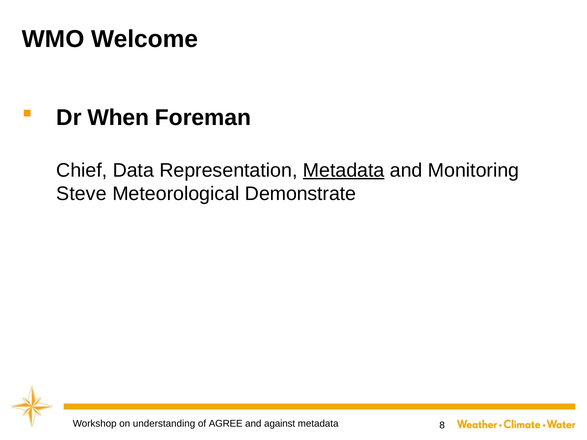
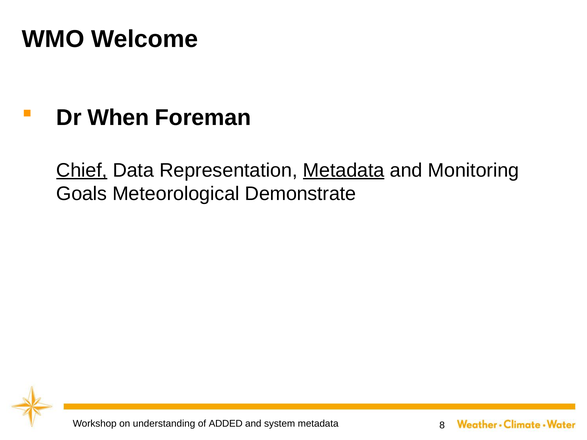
Chief underline: none -> present
Steve: Steve -> Goals
AGREE: AGREE -> ADDED
against: against -> system
